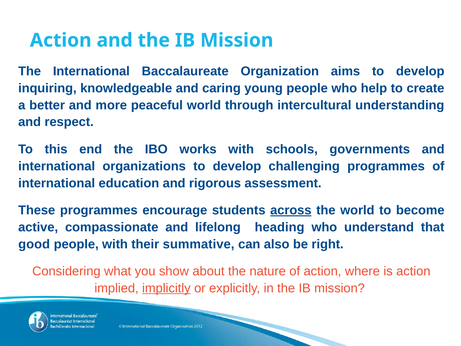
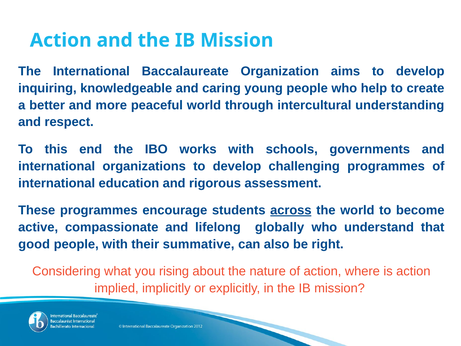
heading: heading -> globally
show: show -> rising
implicitly underline: present -> none
